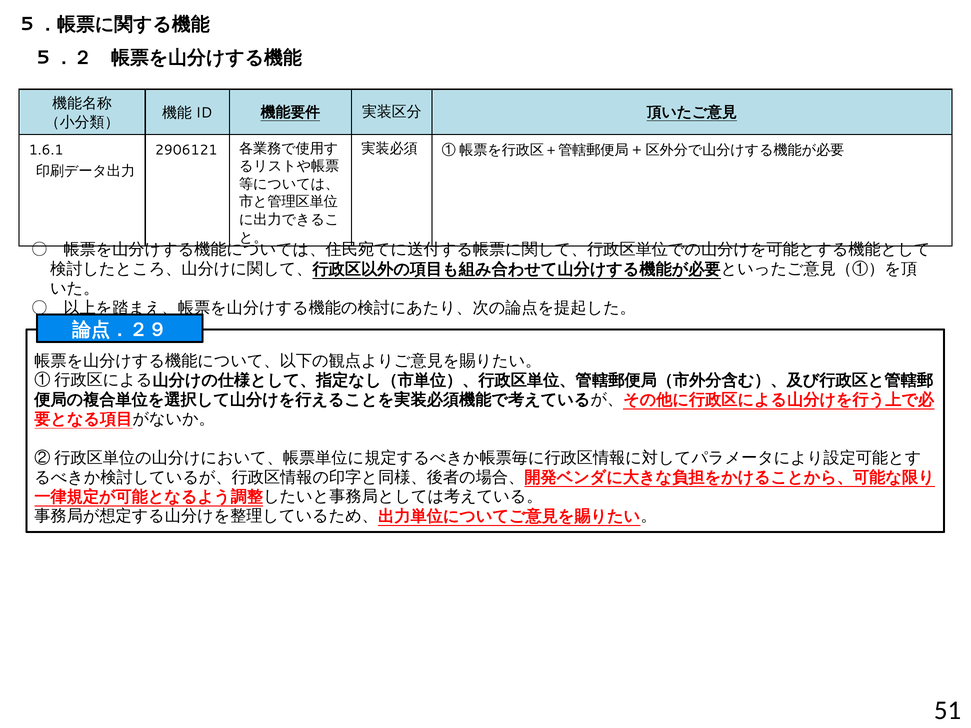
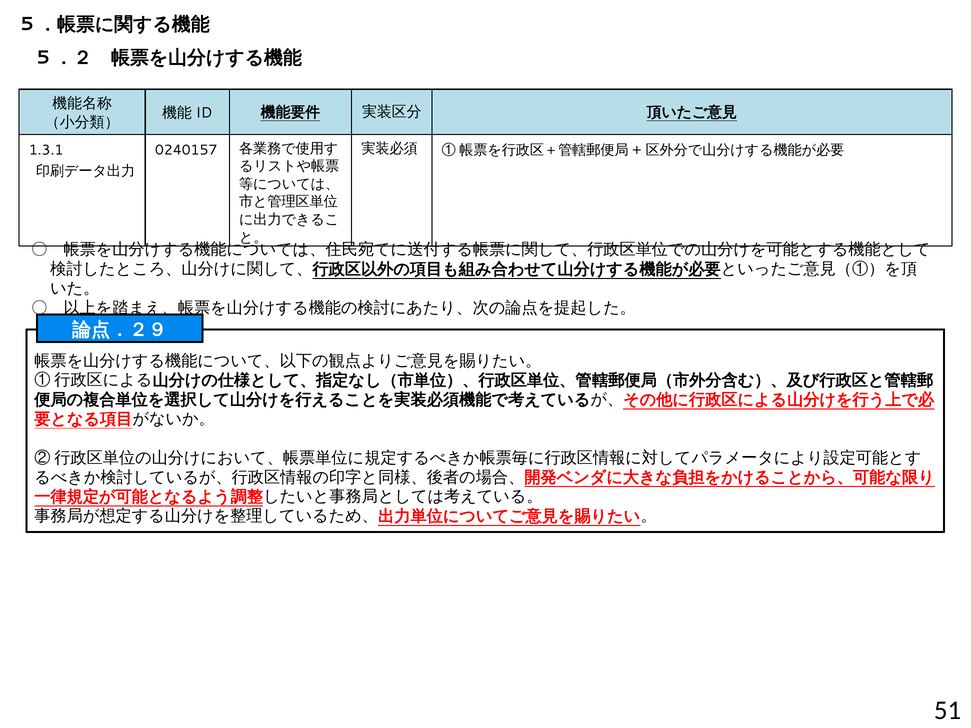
1.6.1: 1.6.1 -> 1.3.1
2906121: 2906121 -> 0240157
